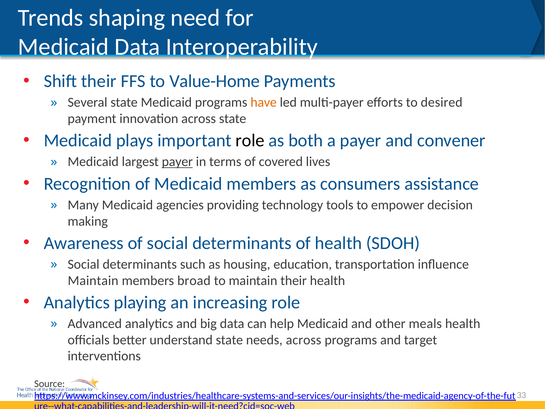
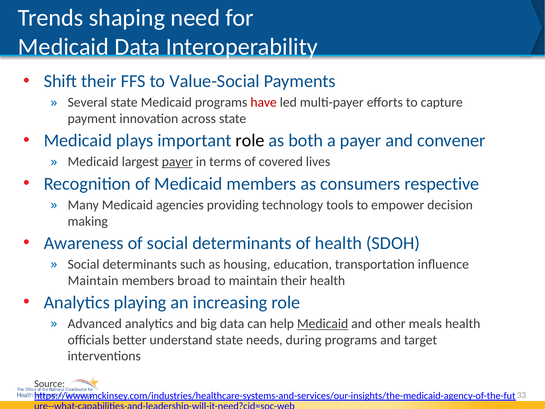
Value-Home: Value-Home -> Value-Social
have colour: orange -> red
desired: desired -> capture
assistance: assistance -> respective
Medicaid at (323, 324) underline: none -> present
needs across: across -> during
